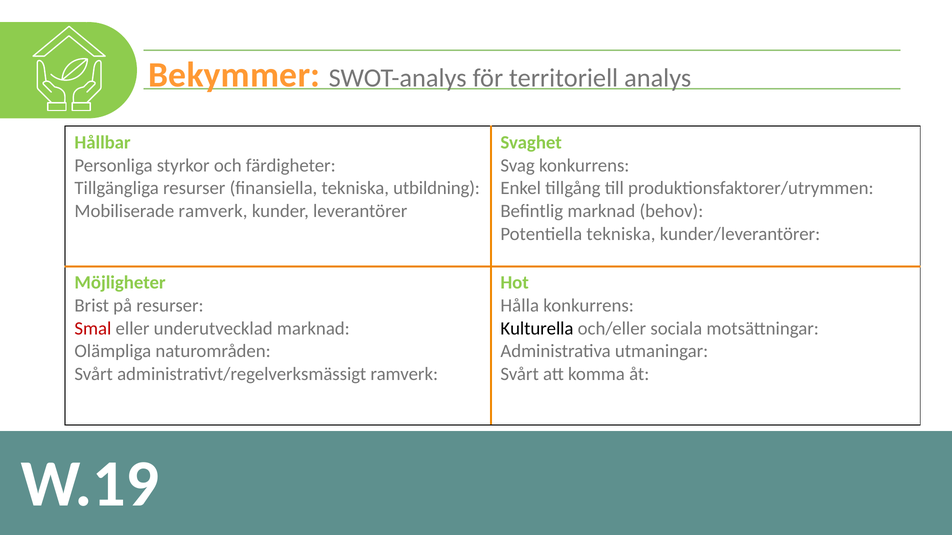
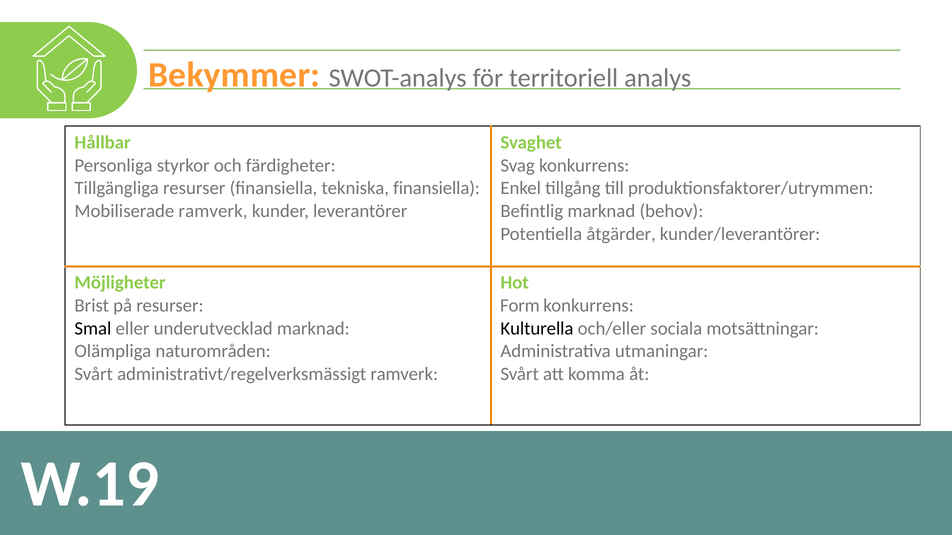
tekniska utbildning: utbildning -> finansiella
Potentiella tekniska: tekniska -> åtgärder
Hålla: Hålla -> Form
Smal colour: red -> black
